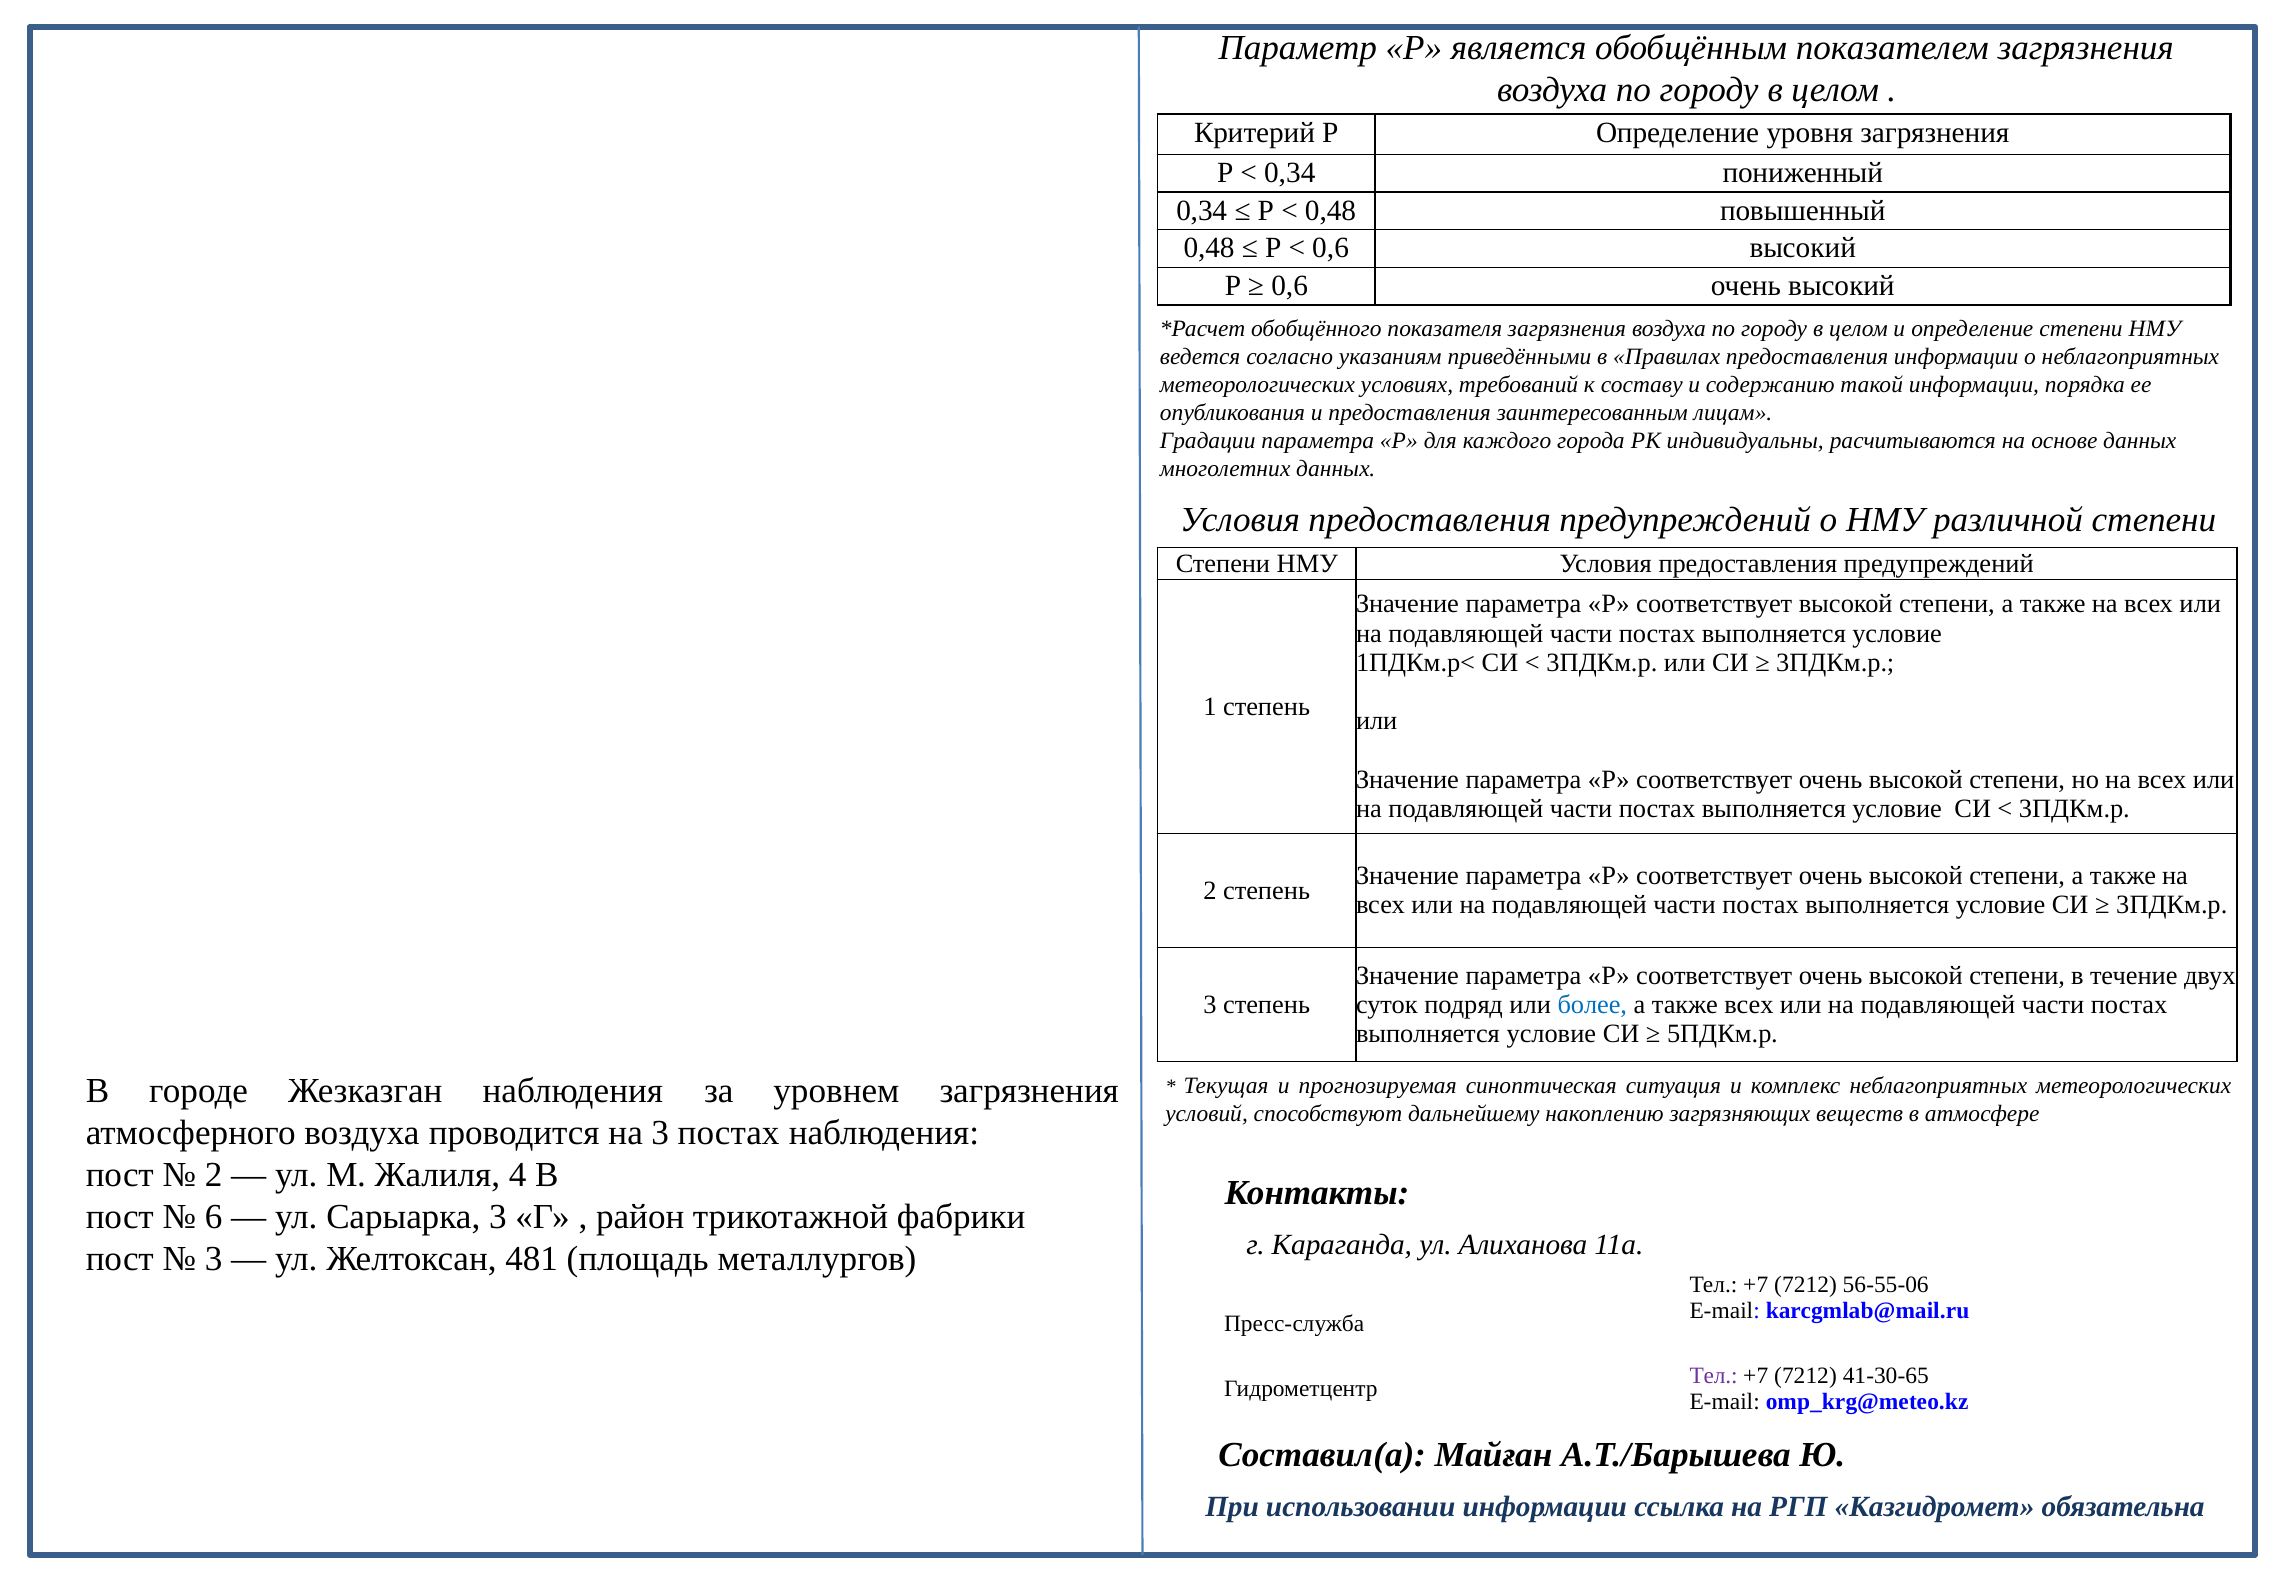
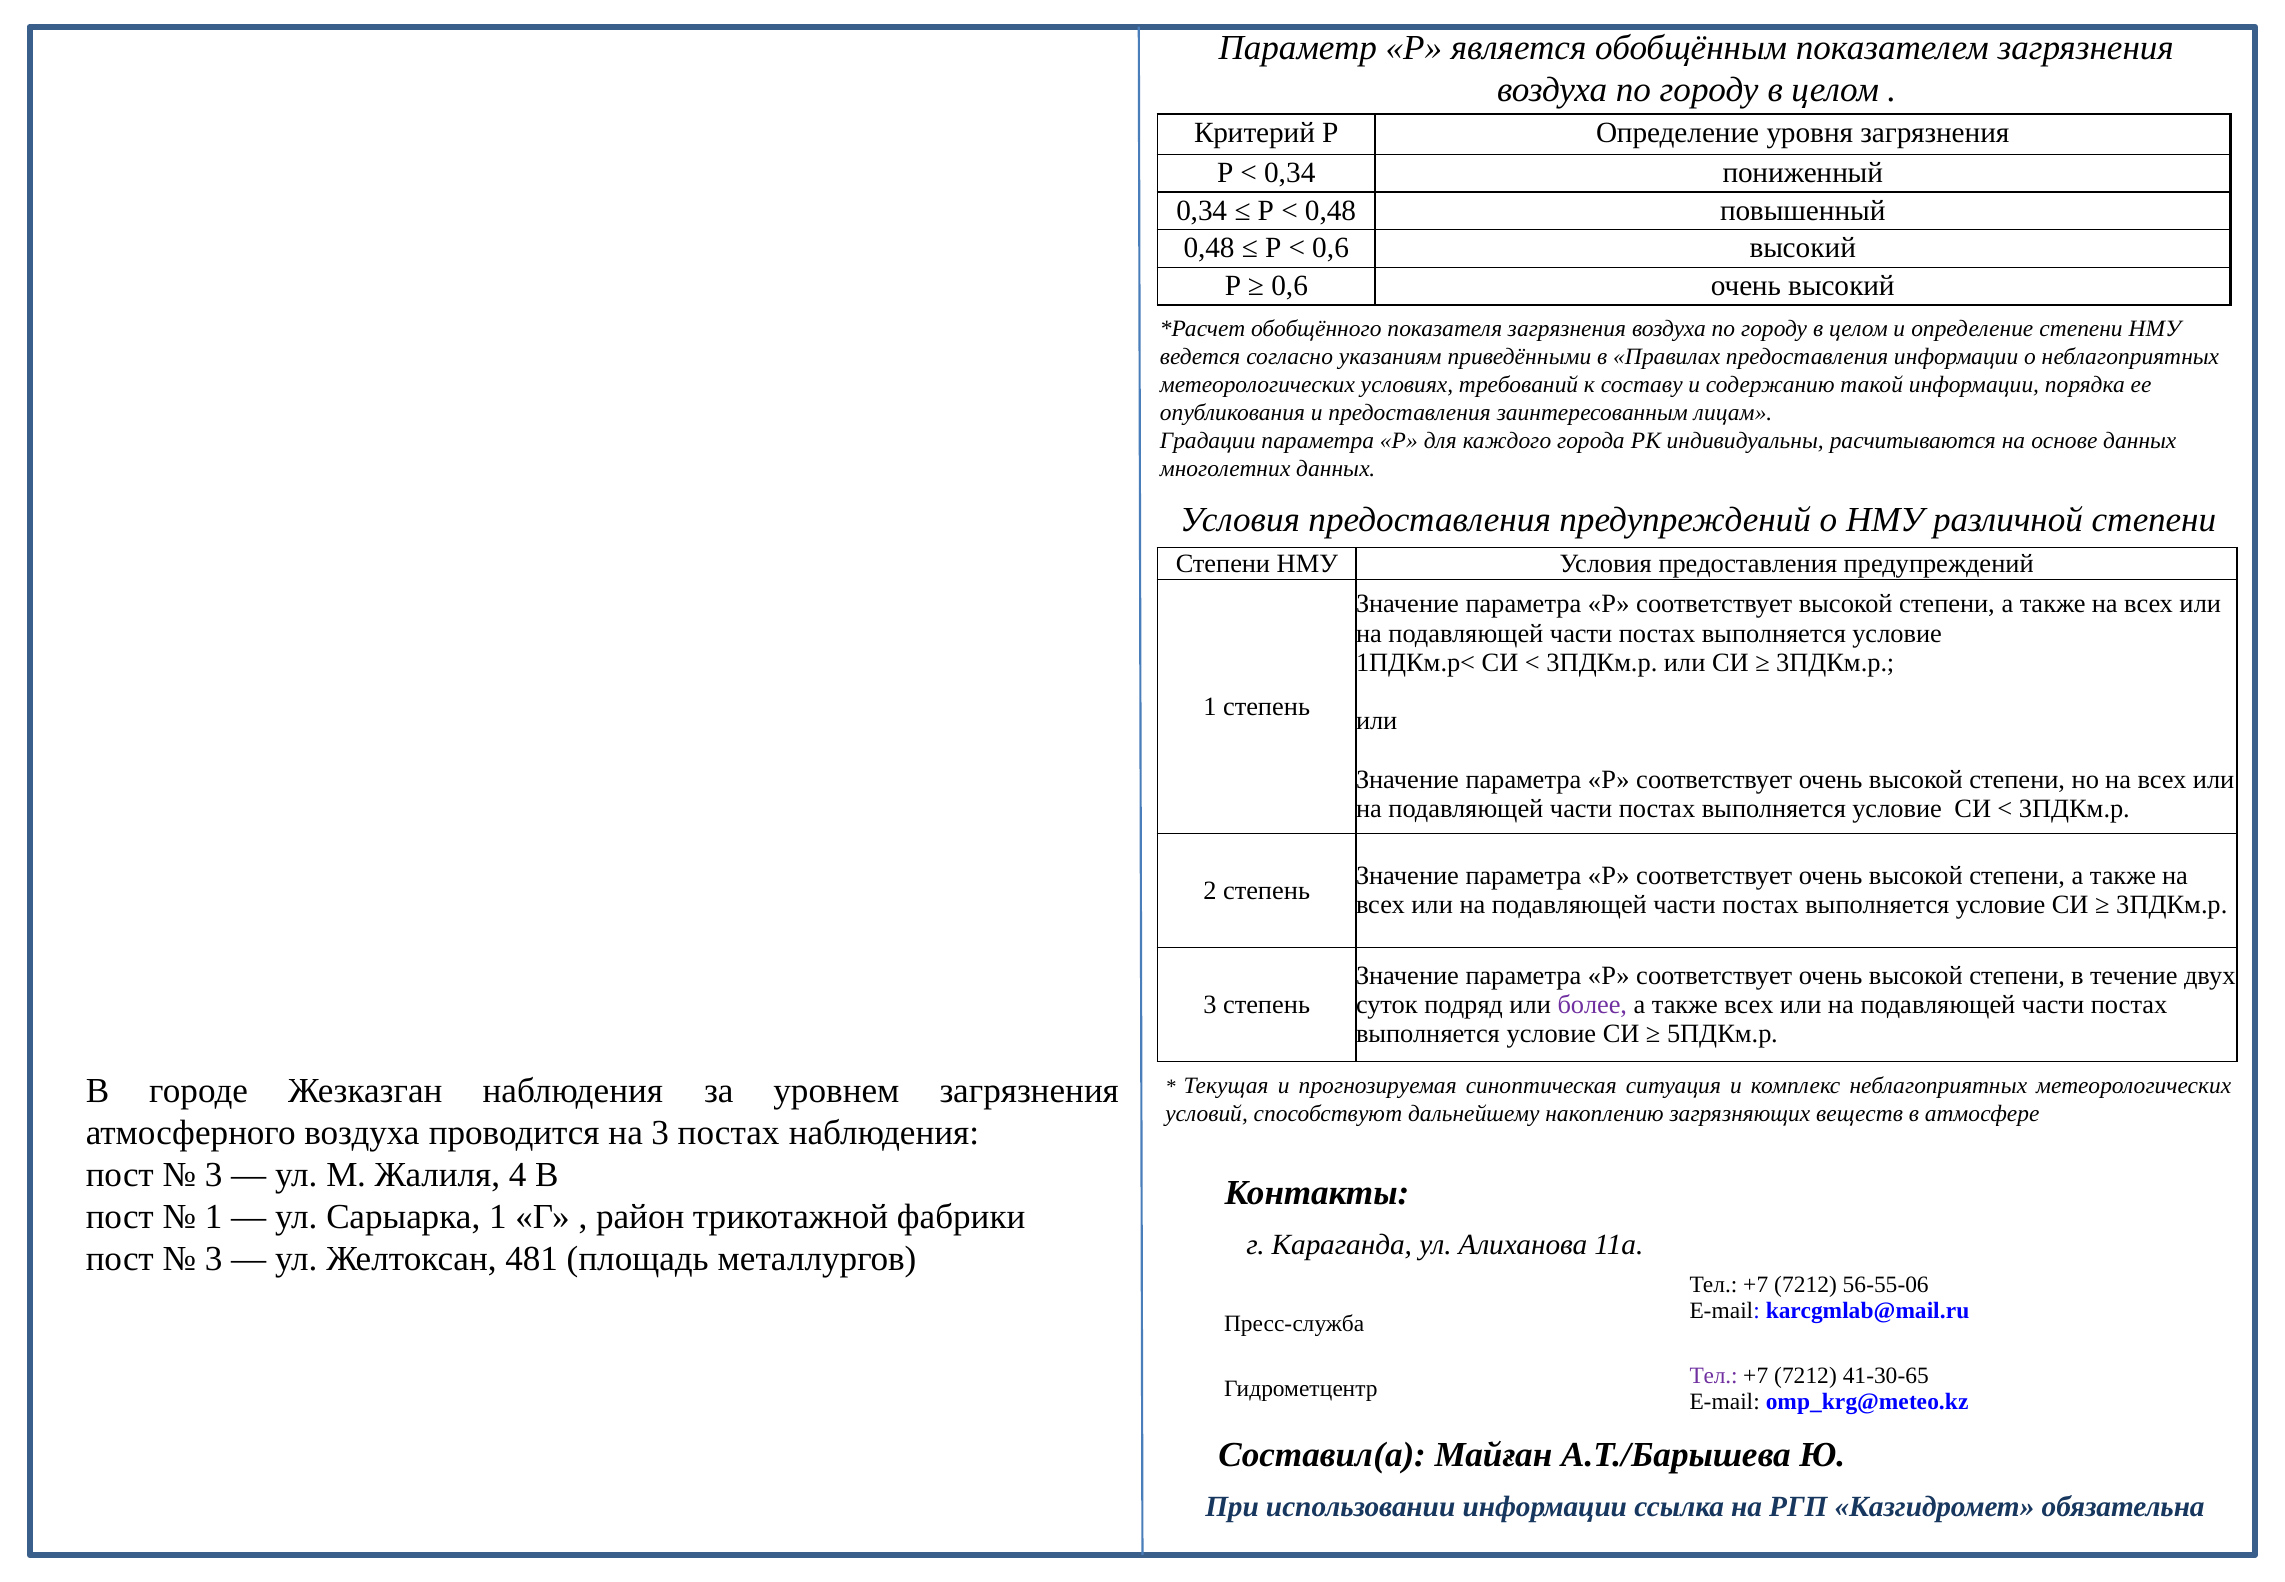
более colour: blue -> purple
2 at (214, 1175): 2 -> 3
6 at (214, 1217): 6 -> 1
Сарыарка 3: 3 -> 1
